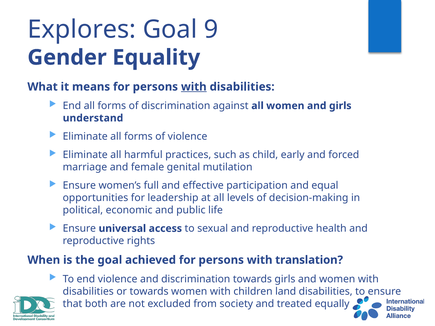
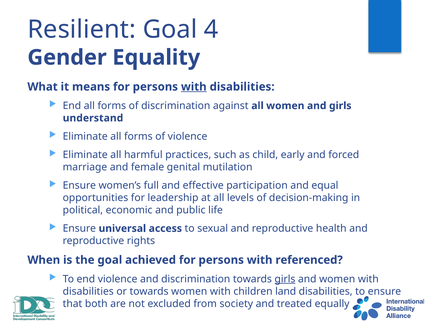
Explores: Explores -> Resilient
9: 9 -> 4
translation: translation -> referenced
girls at (285, 279) underline: none -> present
